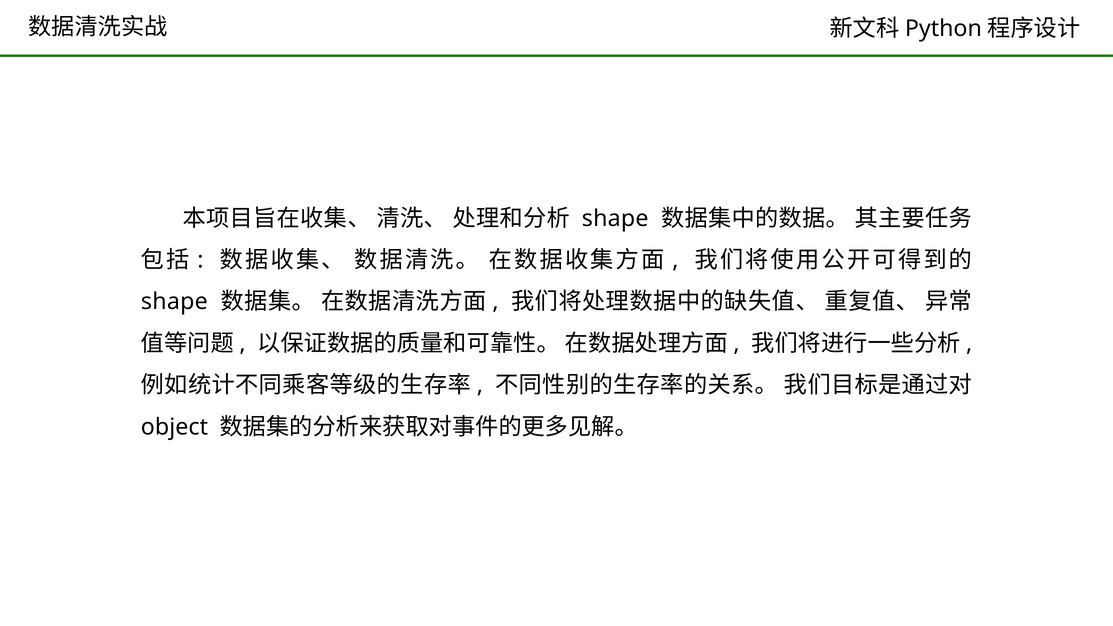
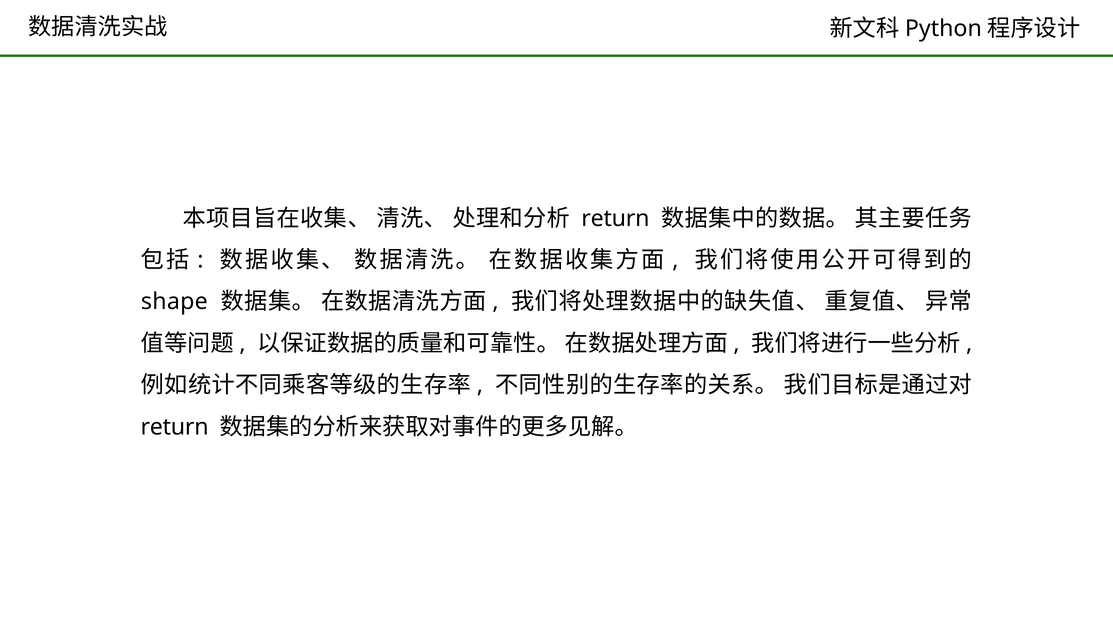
shape at (615, 218): shape -> return
object at (174, 427): object -> return
